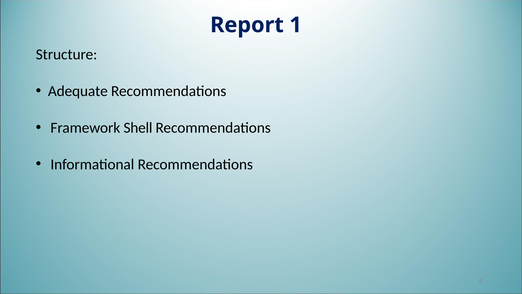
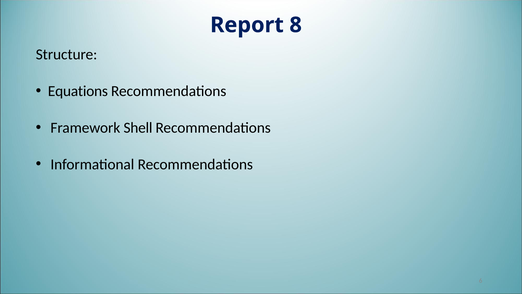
1: 1 -> 8
Adequate: Adequate -> Equations
